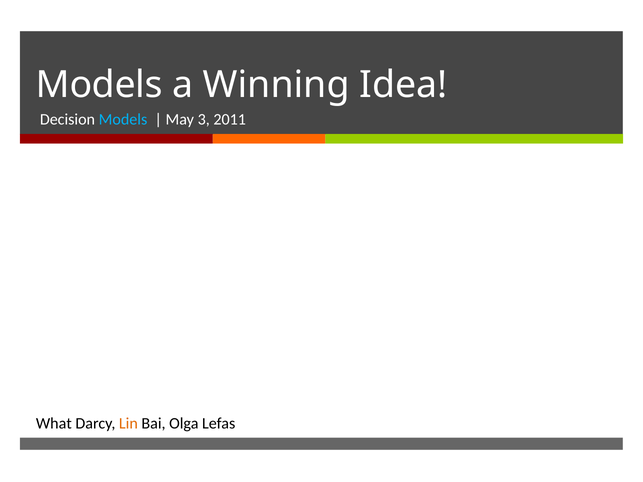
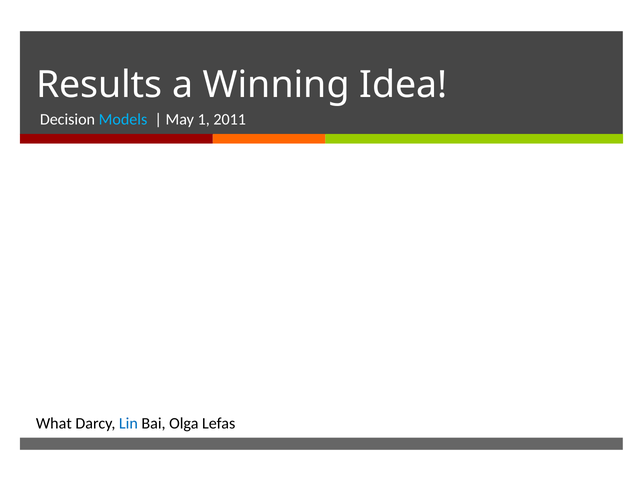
Models at (99, 85): Models -> Results
3: 3 -> 1
Lin colour: orange -> blue
